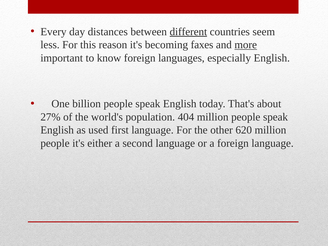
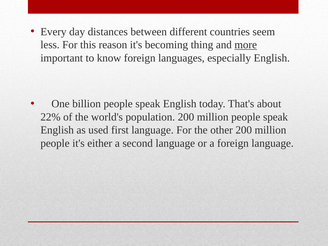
different underline: present -> none
faxes: faxes -> thing
27%: 27% -> 22%
population 404: 404 -> 200
other 620: 620 -> 200
